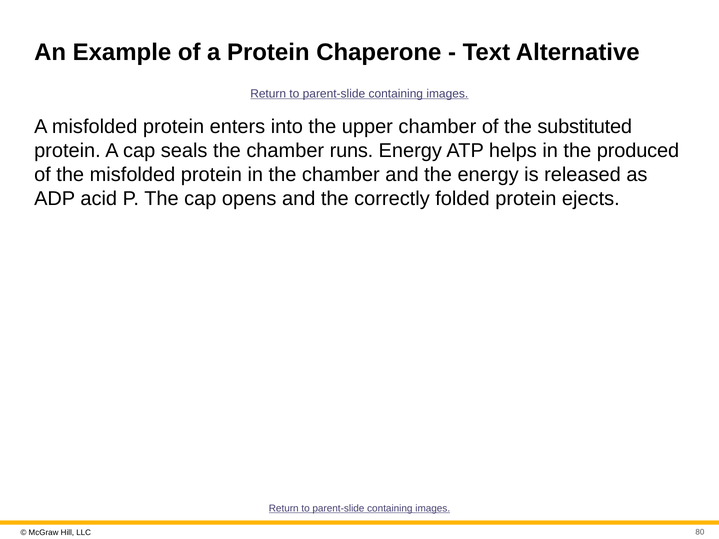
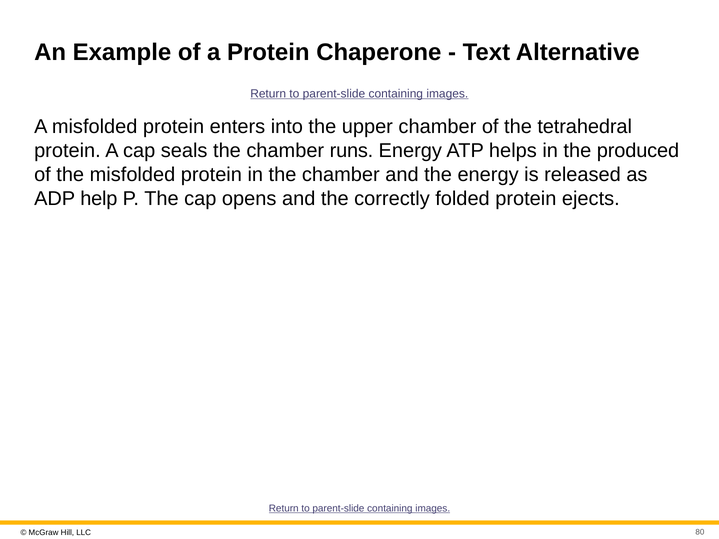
substituted: substituted -> tetrahedral
acid: acid -> help
